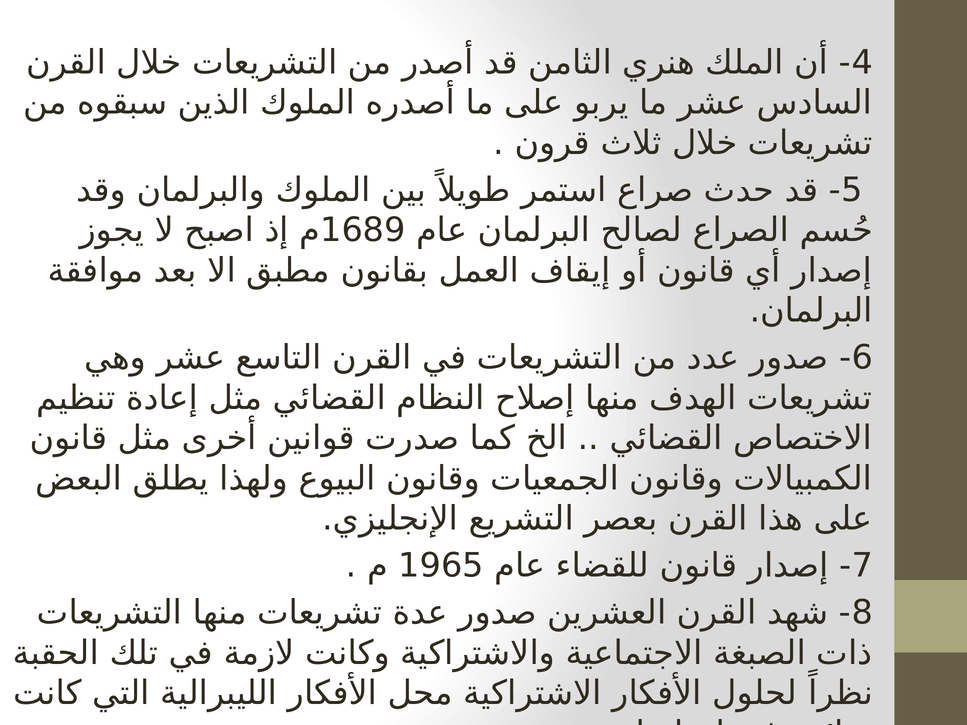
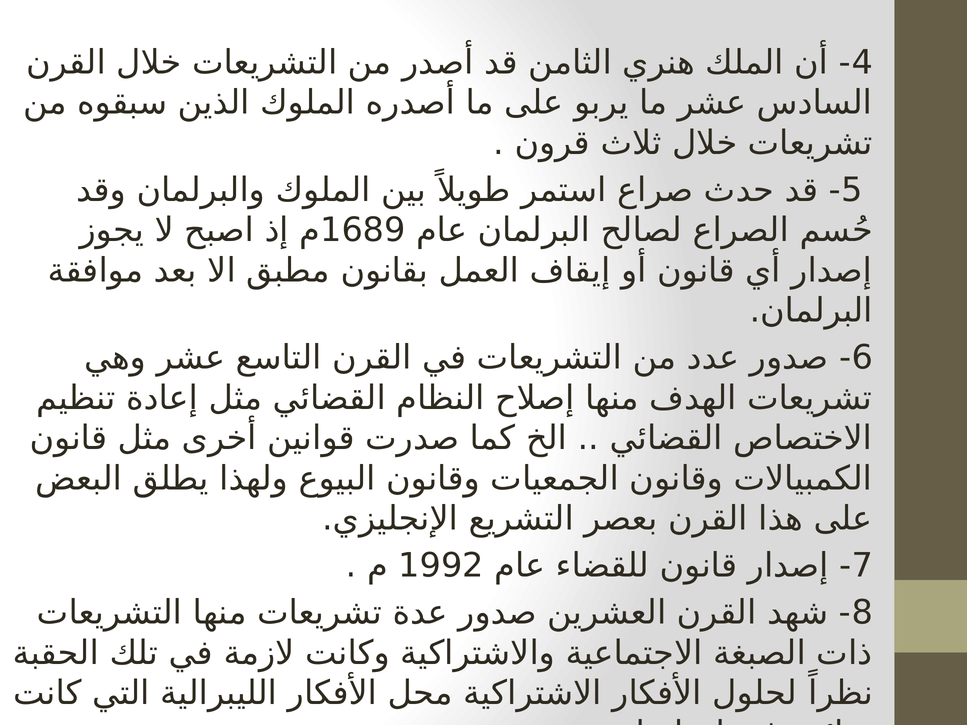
1965: 1965 -> 1992
